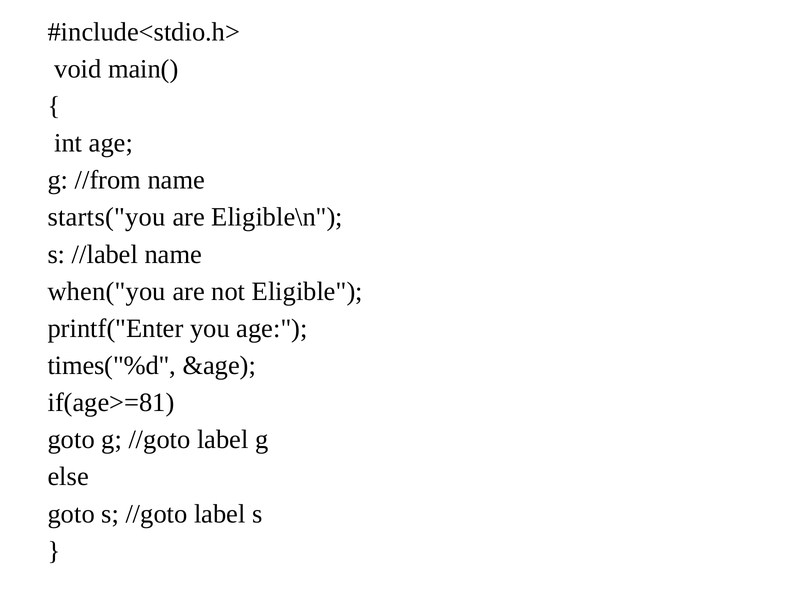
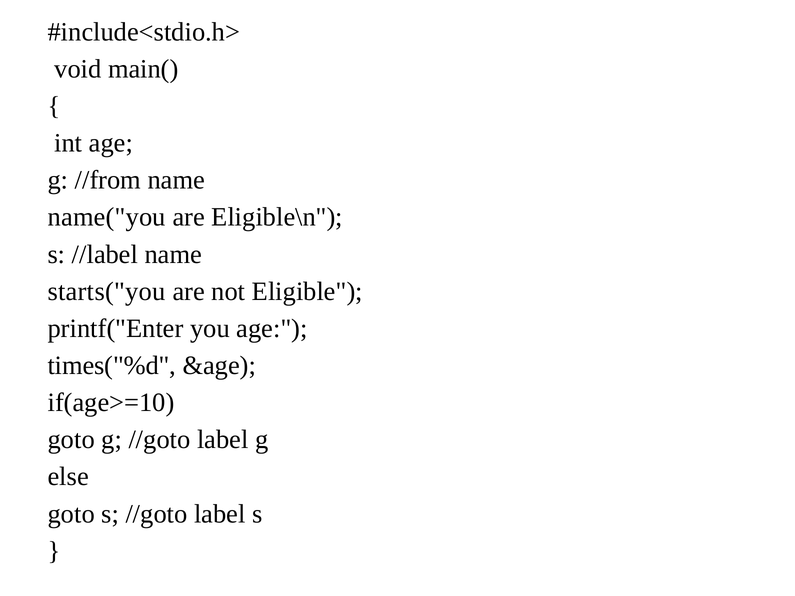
starts("you: starts("you -> name("you
when("you: when("you -> starts("you
if(age>=81: if(age>=81 -> if(age>=10
